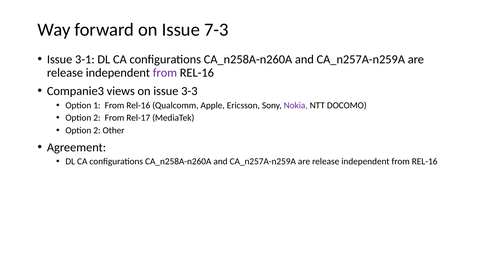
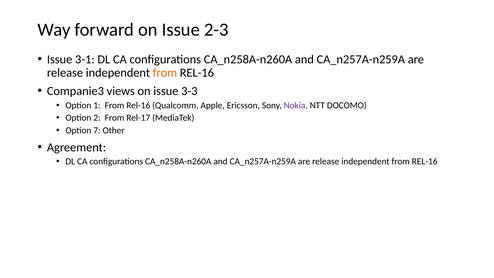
7-3: 7-3 -> 2-3
from at (165, 73) colour: purple -> orange
2 at (97, 130): 2 -> 7
